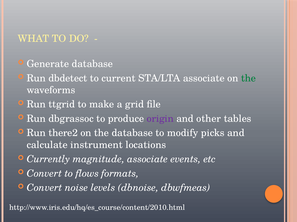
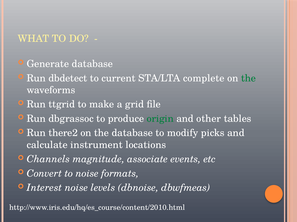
STA/LTA associate: associate -> complete
origin colour: purple -> green
Currently: Currently -> Channels
to flows: flows -> noise
Convert at (44, 188): Convert -> Interest
